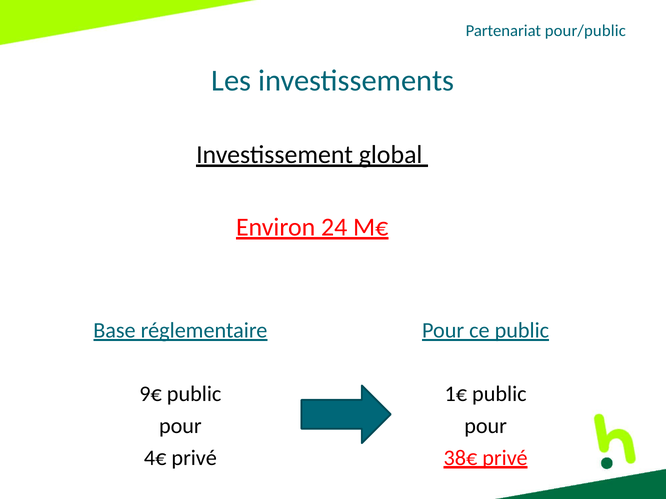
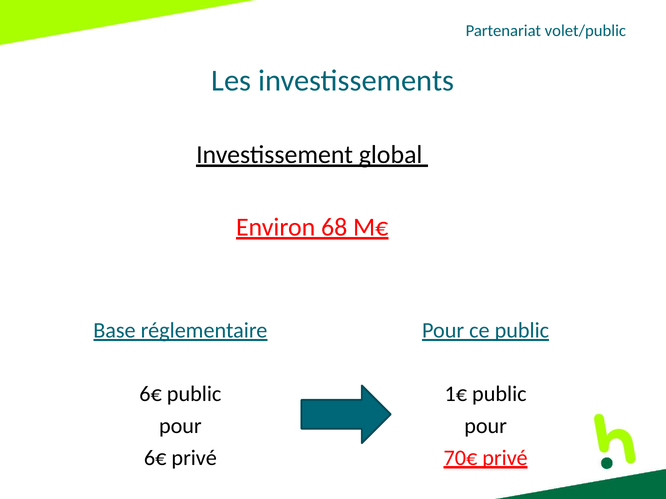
pour/public: pour/public -> volet/public
24: 24 -> 68
9€ at (151, 395): 9€ -> 6€
4€ at (155, 458): 4€ -> 6€
38€: 38€ -> 70€
